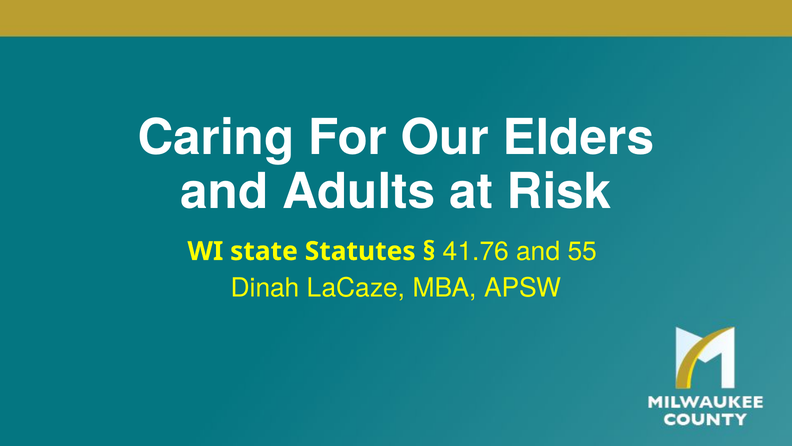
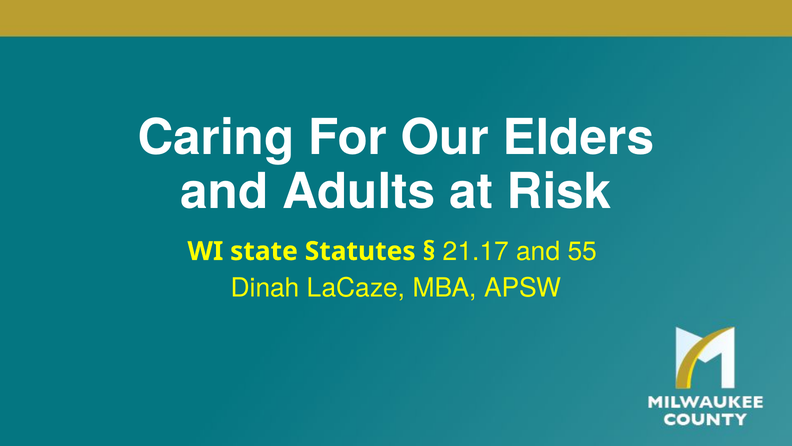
41.76: 41.76 -> 21.17
